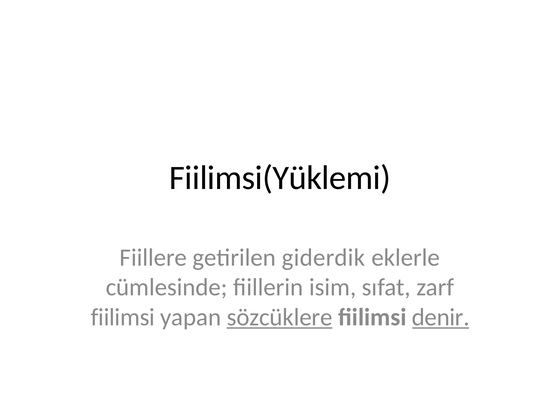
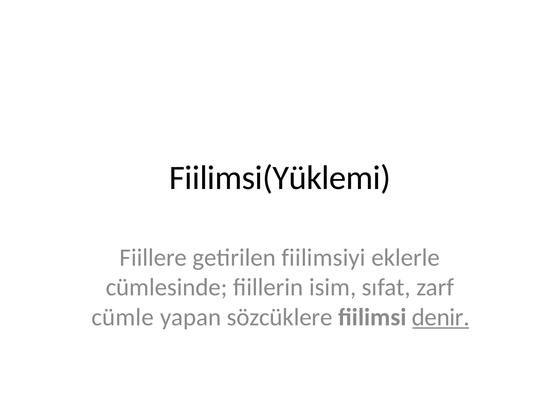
giderdik: giderdik -> fiilimsiyi
fiilimsi at (123, 317): fiilimsi -> cümle
sözcüklere underline: present -> none
